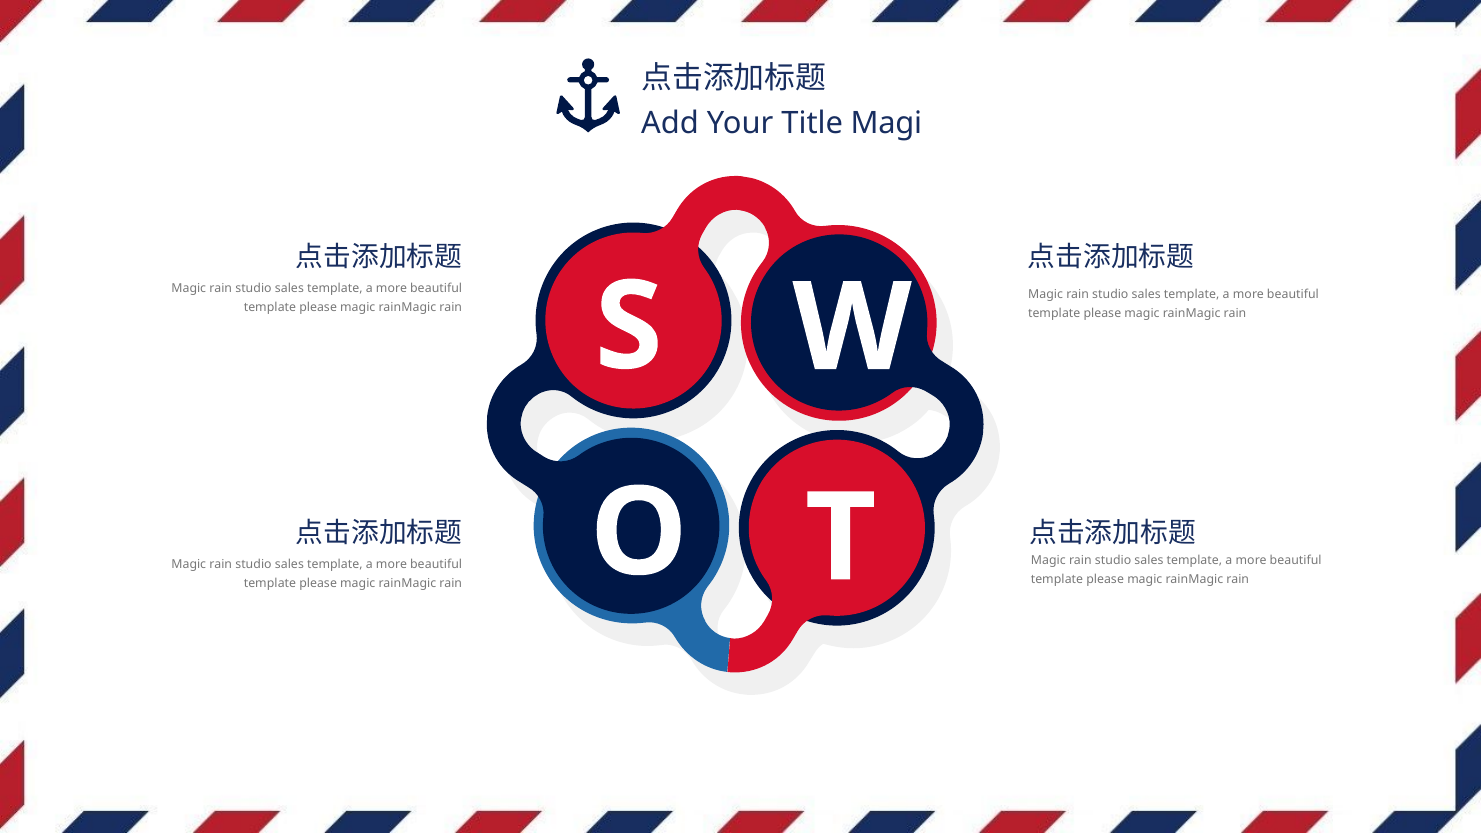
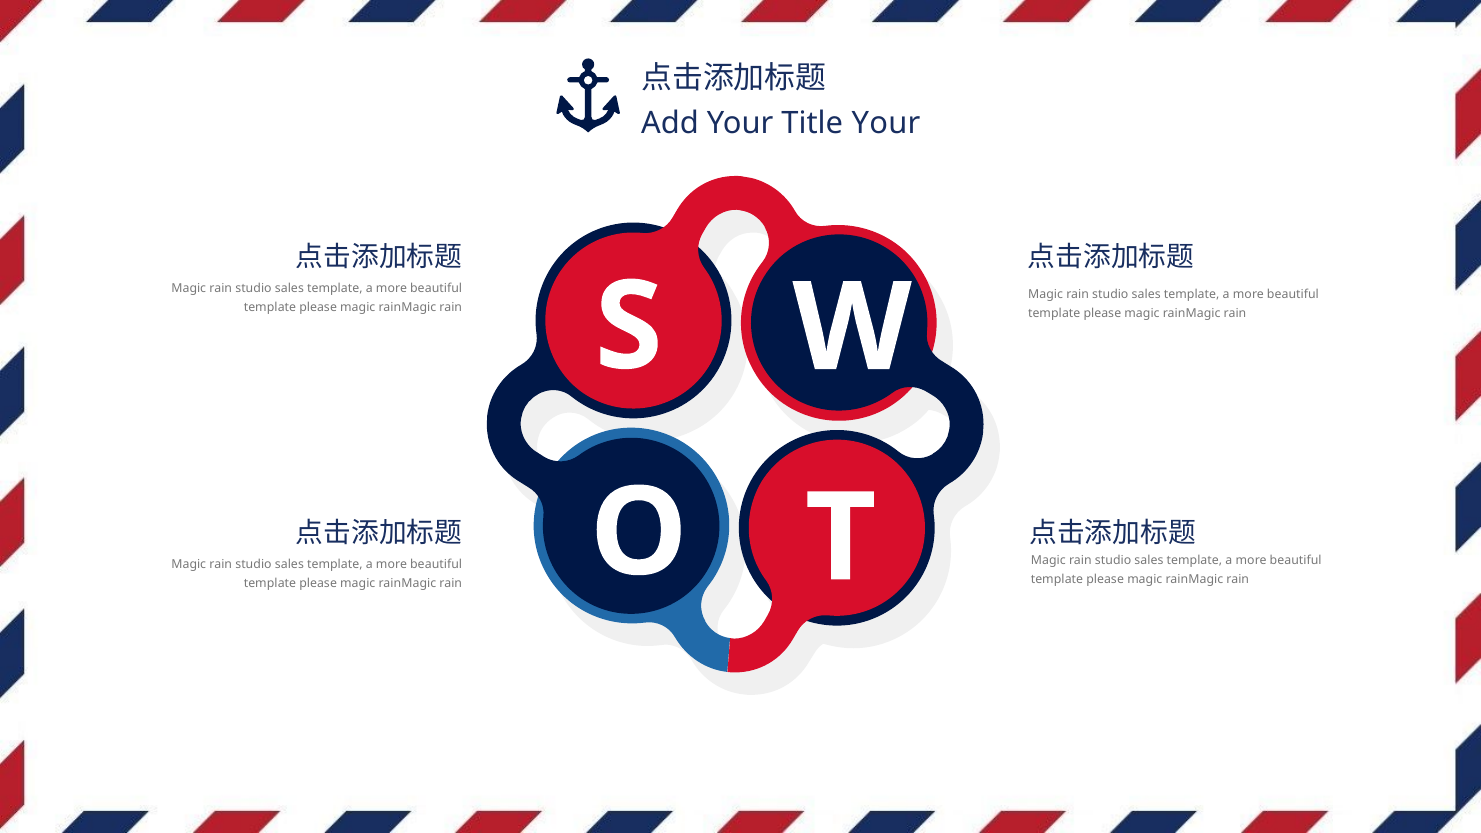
Title Magi: Magi -> Your
